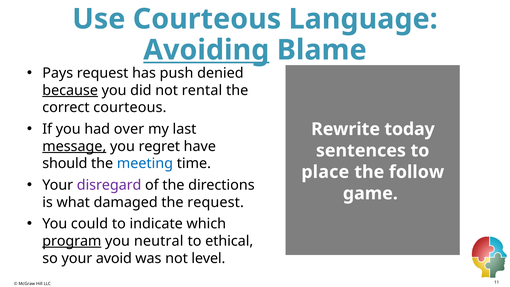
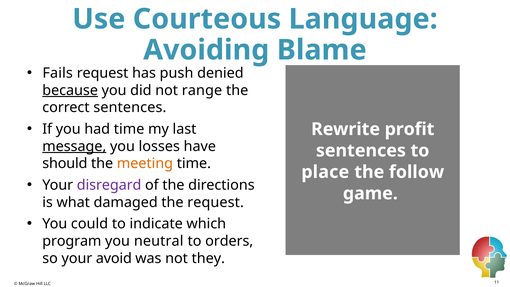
Avoiding underline: present -> none
Pays: Pays -> Fails
rental: rental -> range
correct courteous: courteous -> sentences
had over: over -> time
today: today -> profit
regret: regret -> losses
meeting colour: blue -> orange
program underline: present -> none
ethical: ethical -> orders
level: level -> they
